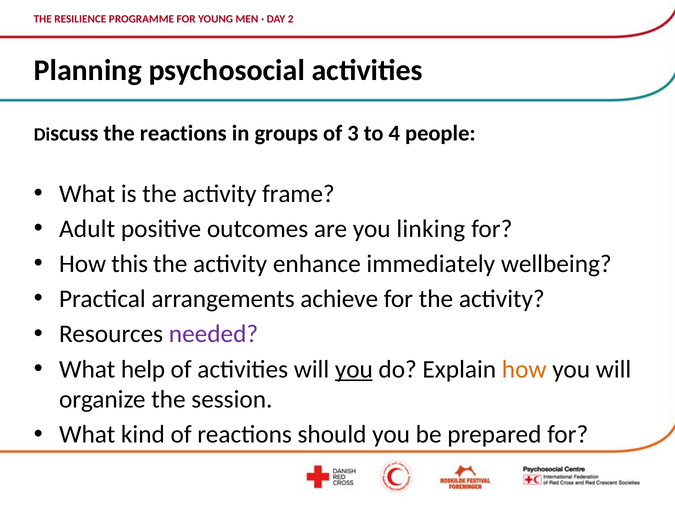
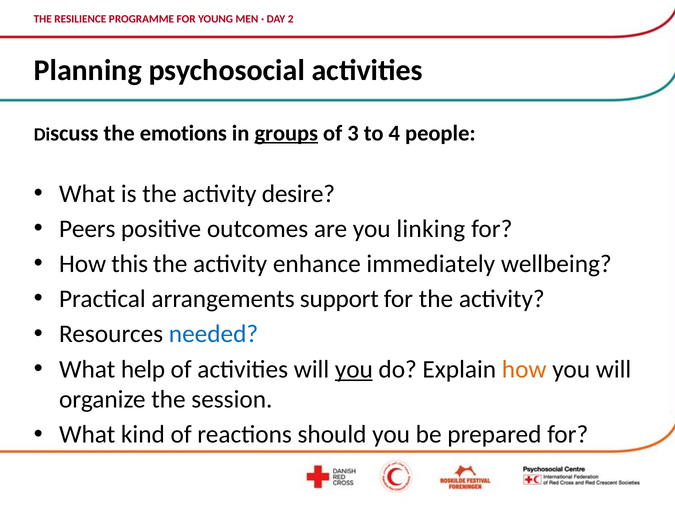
the reactions: reactions -> emotions
groups underline: none -> present
frame: frame -> desire
Adult: Adult -> Peers
achieve: achieve -> support
needed colour: purple -> blue
